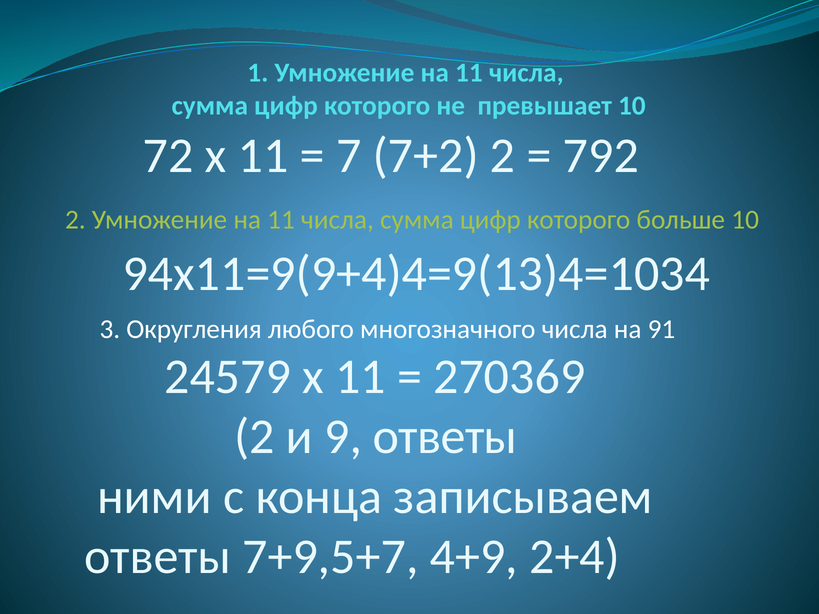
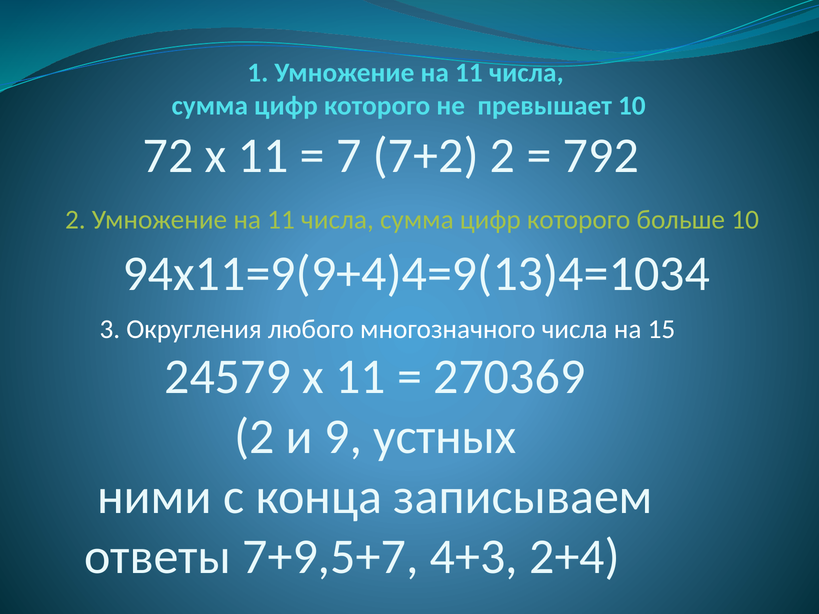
91: 91 -> 15
9 ответы: ответы -> устных
4+9: 4+9 -> 4+3
